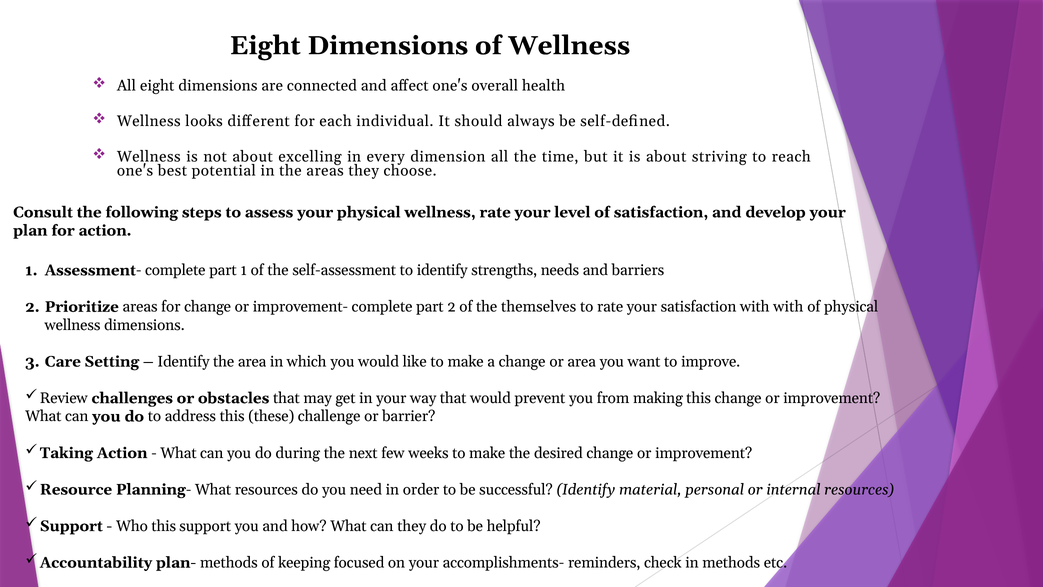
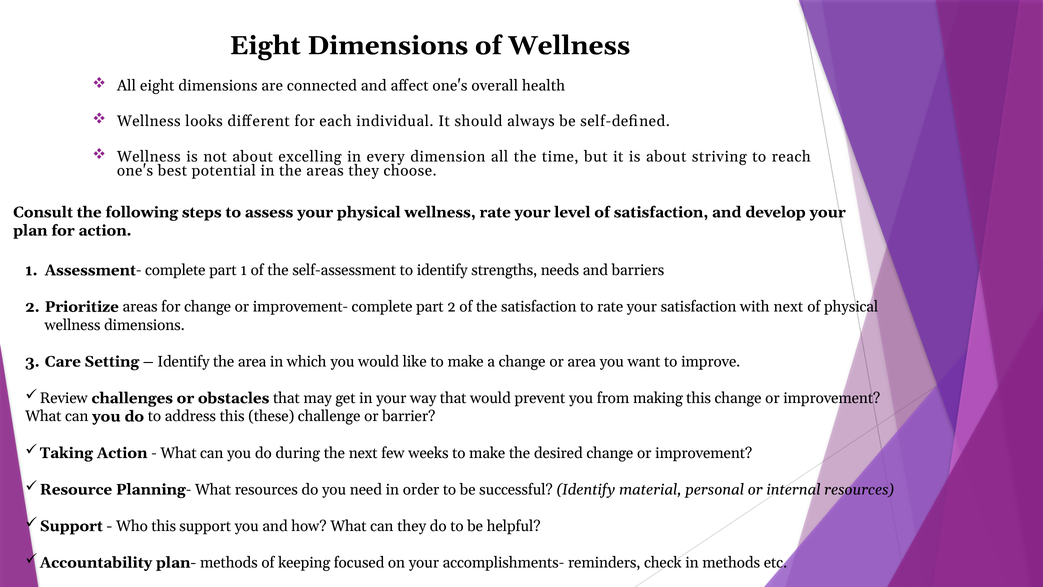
the themselves: themselves -> satisfaction
with with: with -> next
